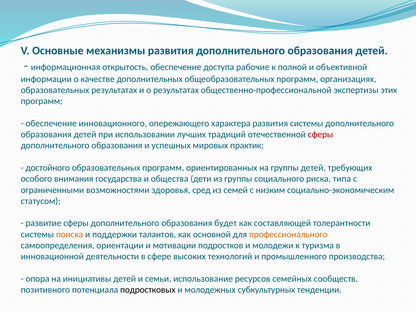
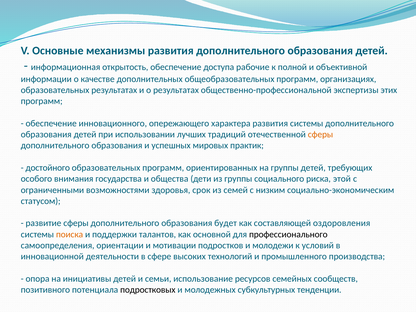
сферы at (320, 135) colour: red -> orange
типа: типа -> этой
сред: сред -> срок
толерантности: толерантности -> оздоровления
профессионального colour: orange -> black
туризма: туризма -> условий
